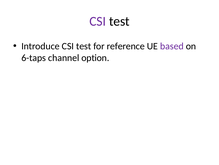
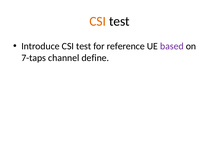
CSI at (98, 21) colour: purple -> orange
6-taps: 6-taps -> 7-taps
option: option -> define
